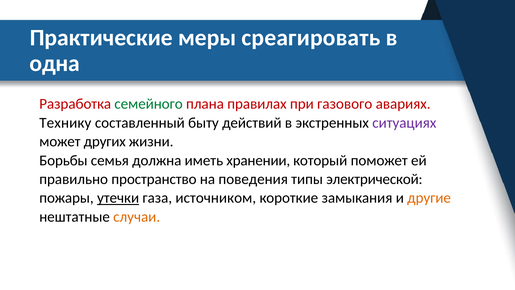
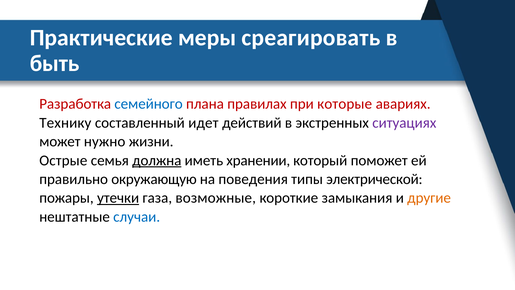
одна: одна -> быть
семейного colour: green -> blue
газового: газового -> которые
быту: быту -> идет
других: других -> нужно
Борьбы: Борьбы -> Острые
должна underline: none -> present
пространство: пространство -> окружающую
источником: источником -> возможные
случаи colour: orange -> blue
